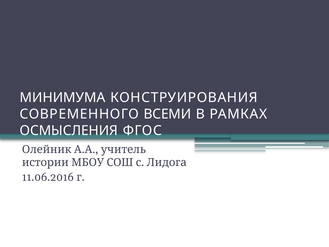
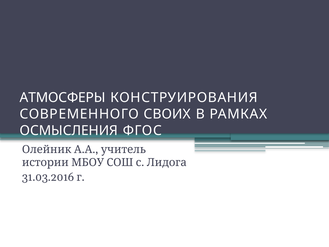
МИНИМУМА: МИНИМУМА -> АТМОСФЕРЫ
ВСЕМИ: ВСЕМИ -> СВОИХ
11.06.2016: 11.06.2016 -> 31.03.2016
